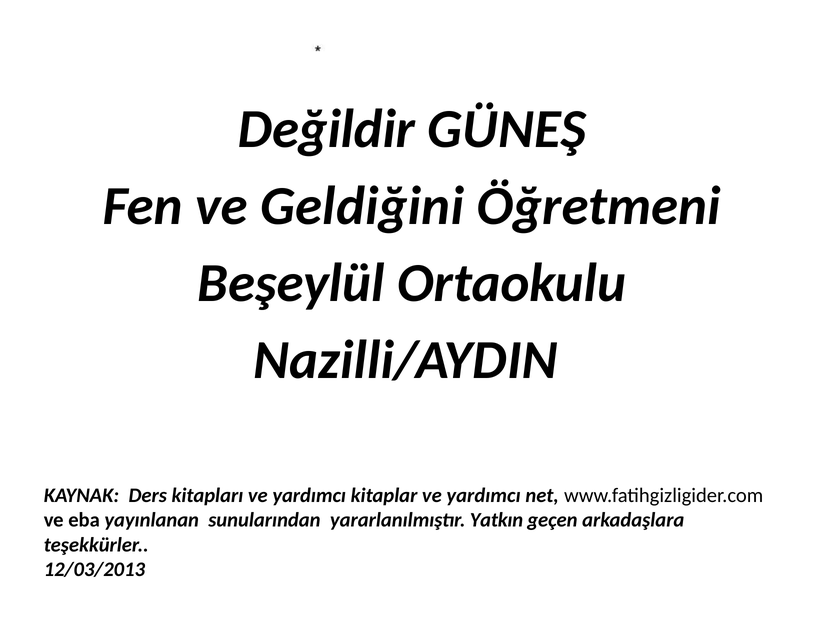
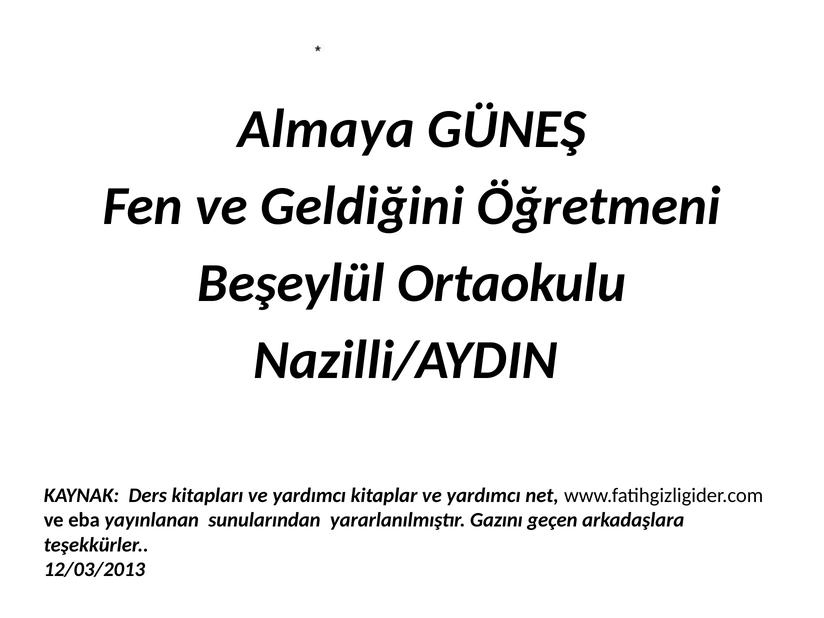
Değildir: Değildir -> Almaya
Yatkın: Yatkın -> Gazını
